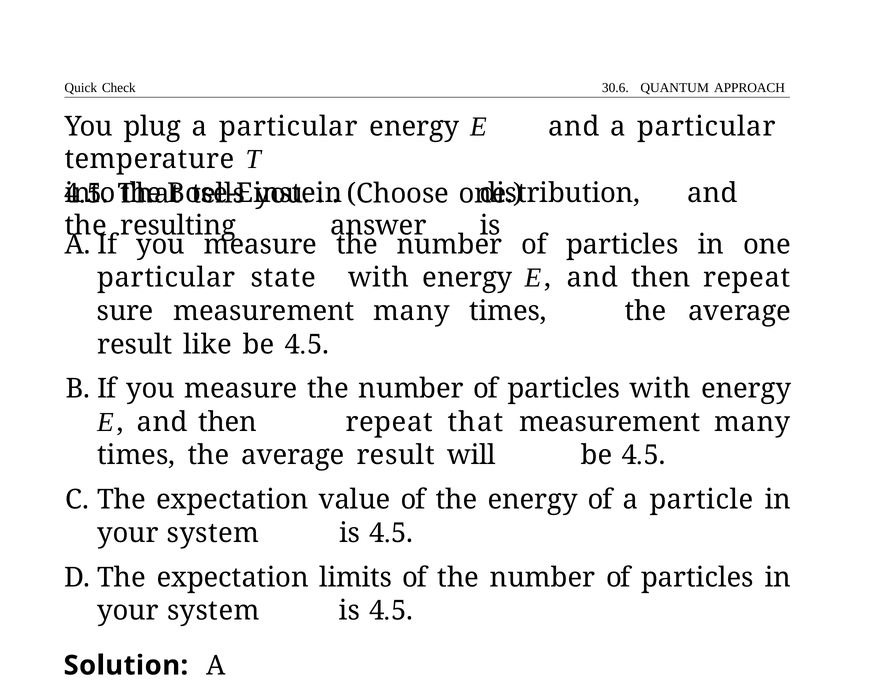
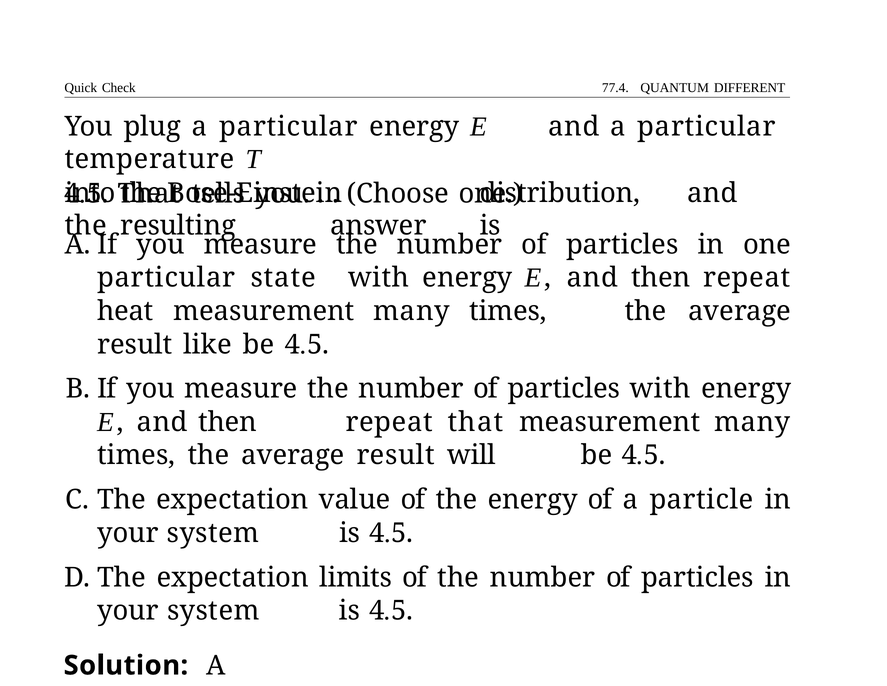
30.6: 30.6 -> 77.4
APPROACH: APPROACH -> DIFFERENT
sure: sure -> heat
